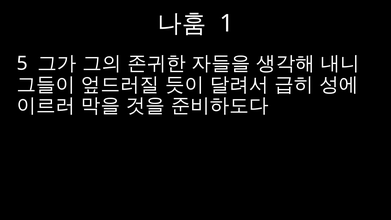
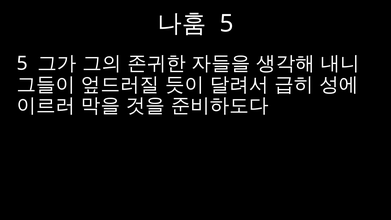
1 at (227, 24): 1 -> 5
